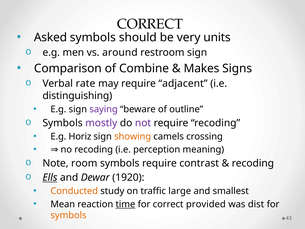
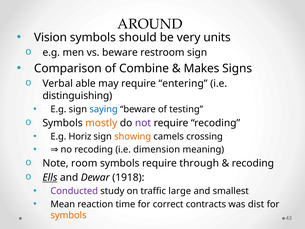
CORRECT at (150, 24): CORRECT -> AROUND
Asked: Asked -> Vision
vs around: around -> beware
rate: rate -> able
adjacent: adjacent -> entering
saying colour: purple -> blue
outline: outline -> testing
mostly colour: purple -> orange
perception: perception -> dimension
contrast: contrast -> through
1920: 1920 -> 1918
Conducted colour: orange -> purple
time underline: present -> none
provided: provided -> contracts
